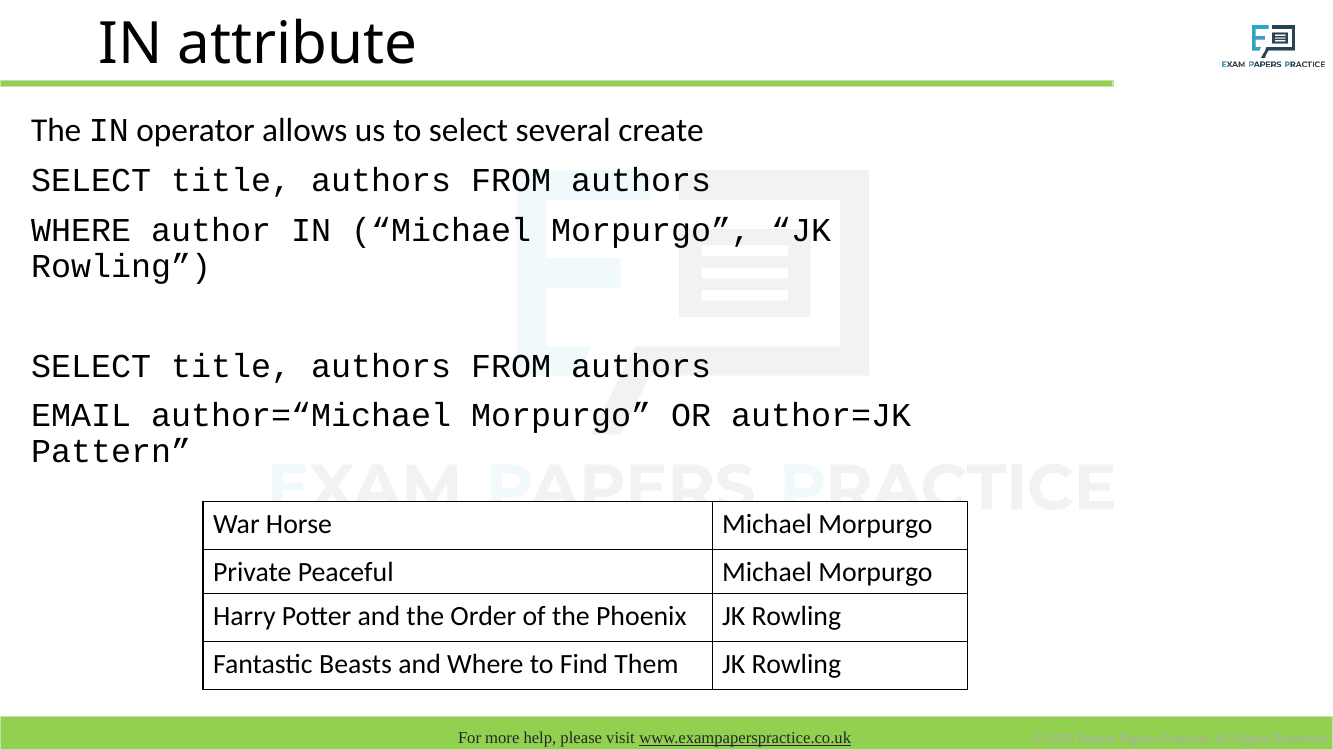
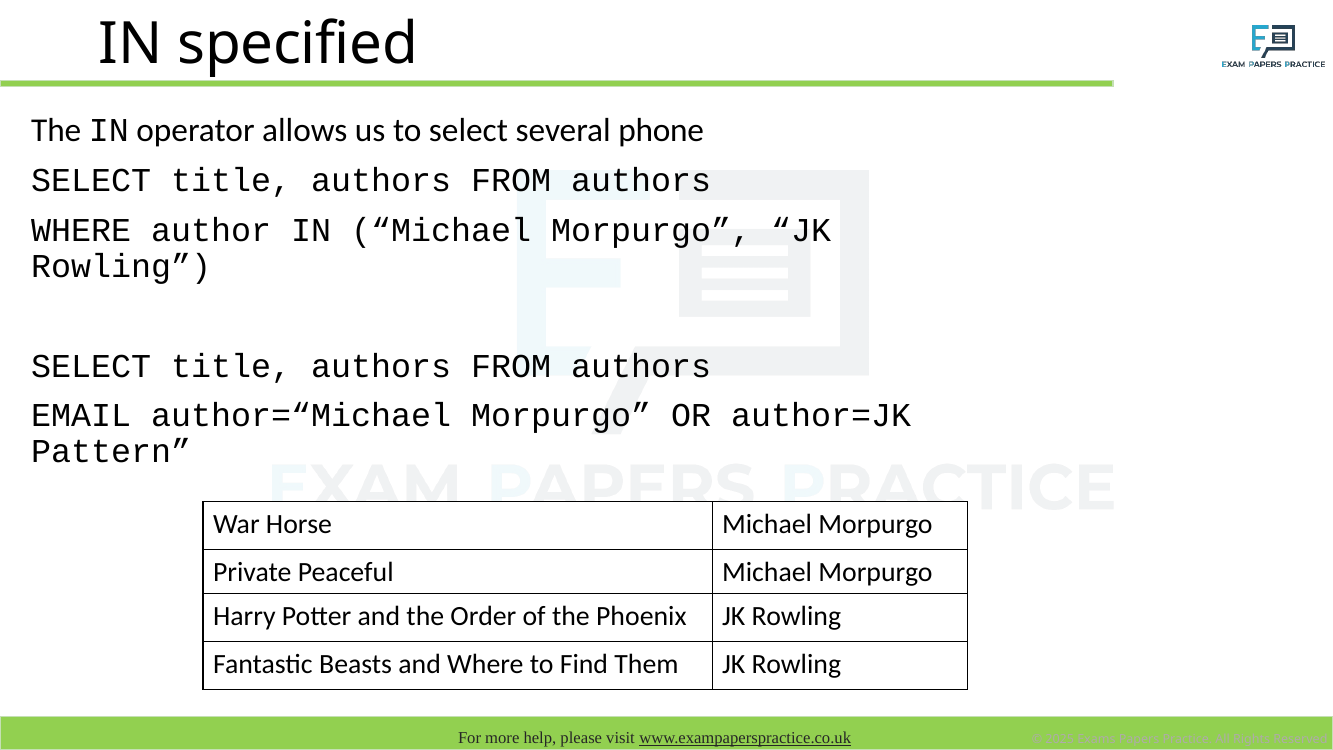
attribute: attribute -> specified
create: create -> phone
